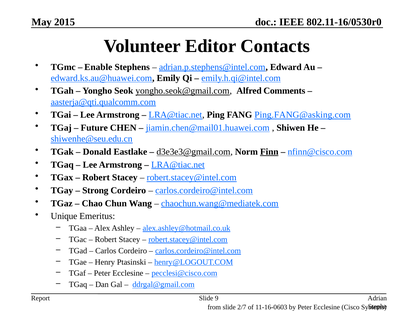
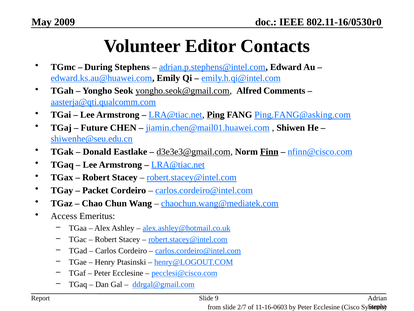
2015: 2015 -> 2009
Enable: Enable -> During
Ping underline: none -> present
Strong: Strong -> Packet
Unique: Unique -> Access
